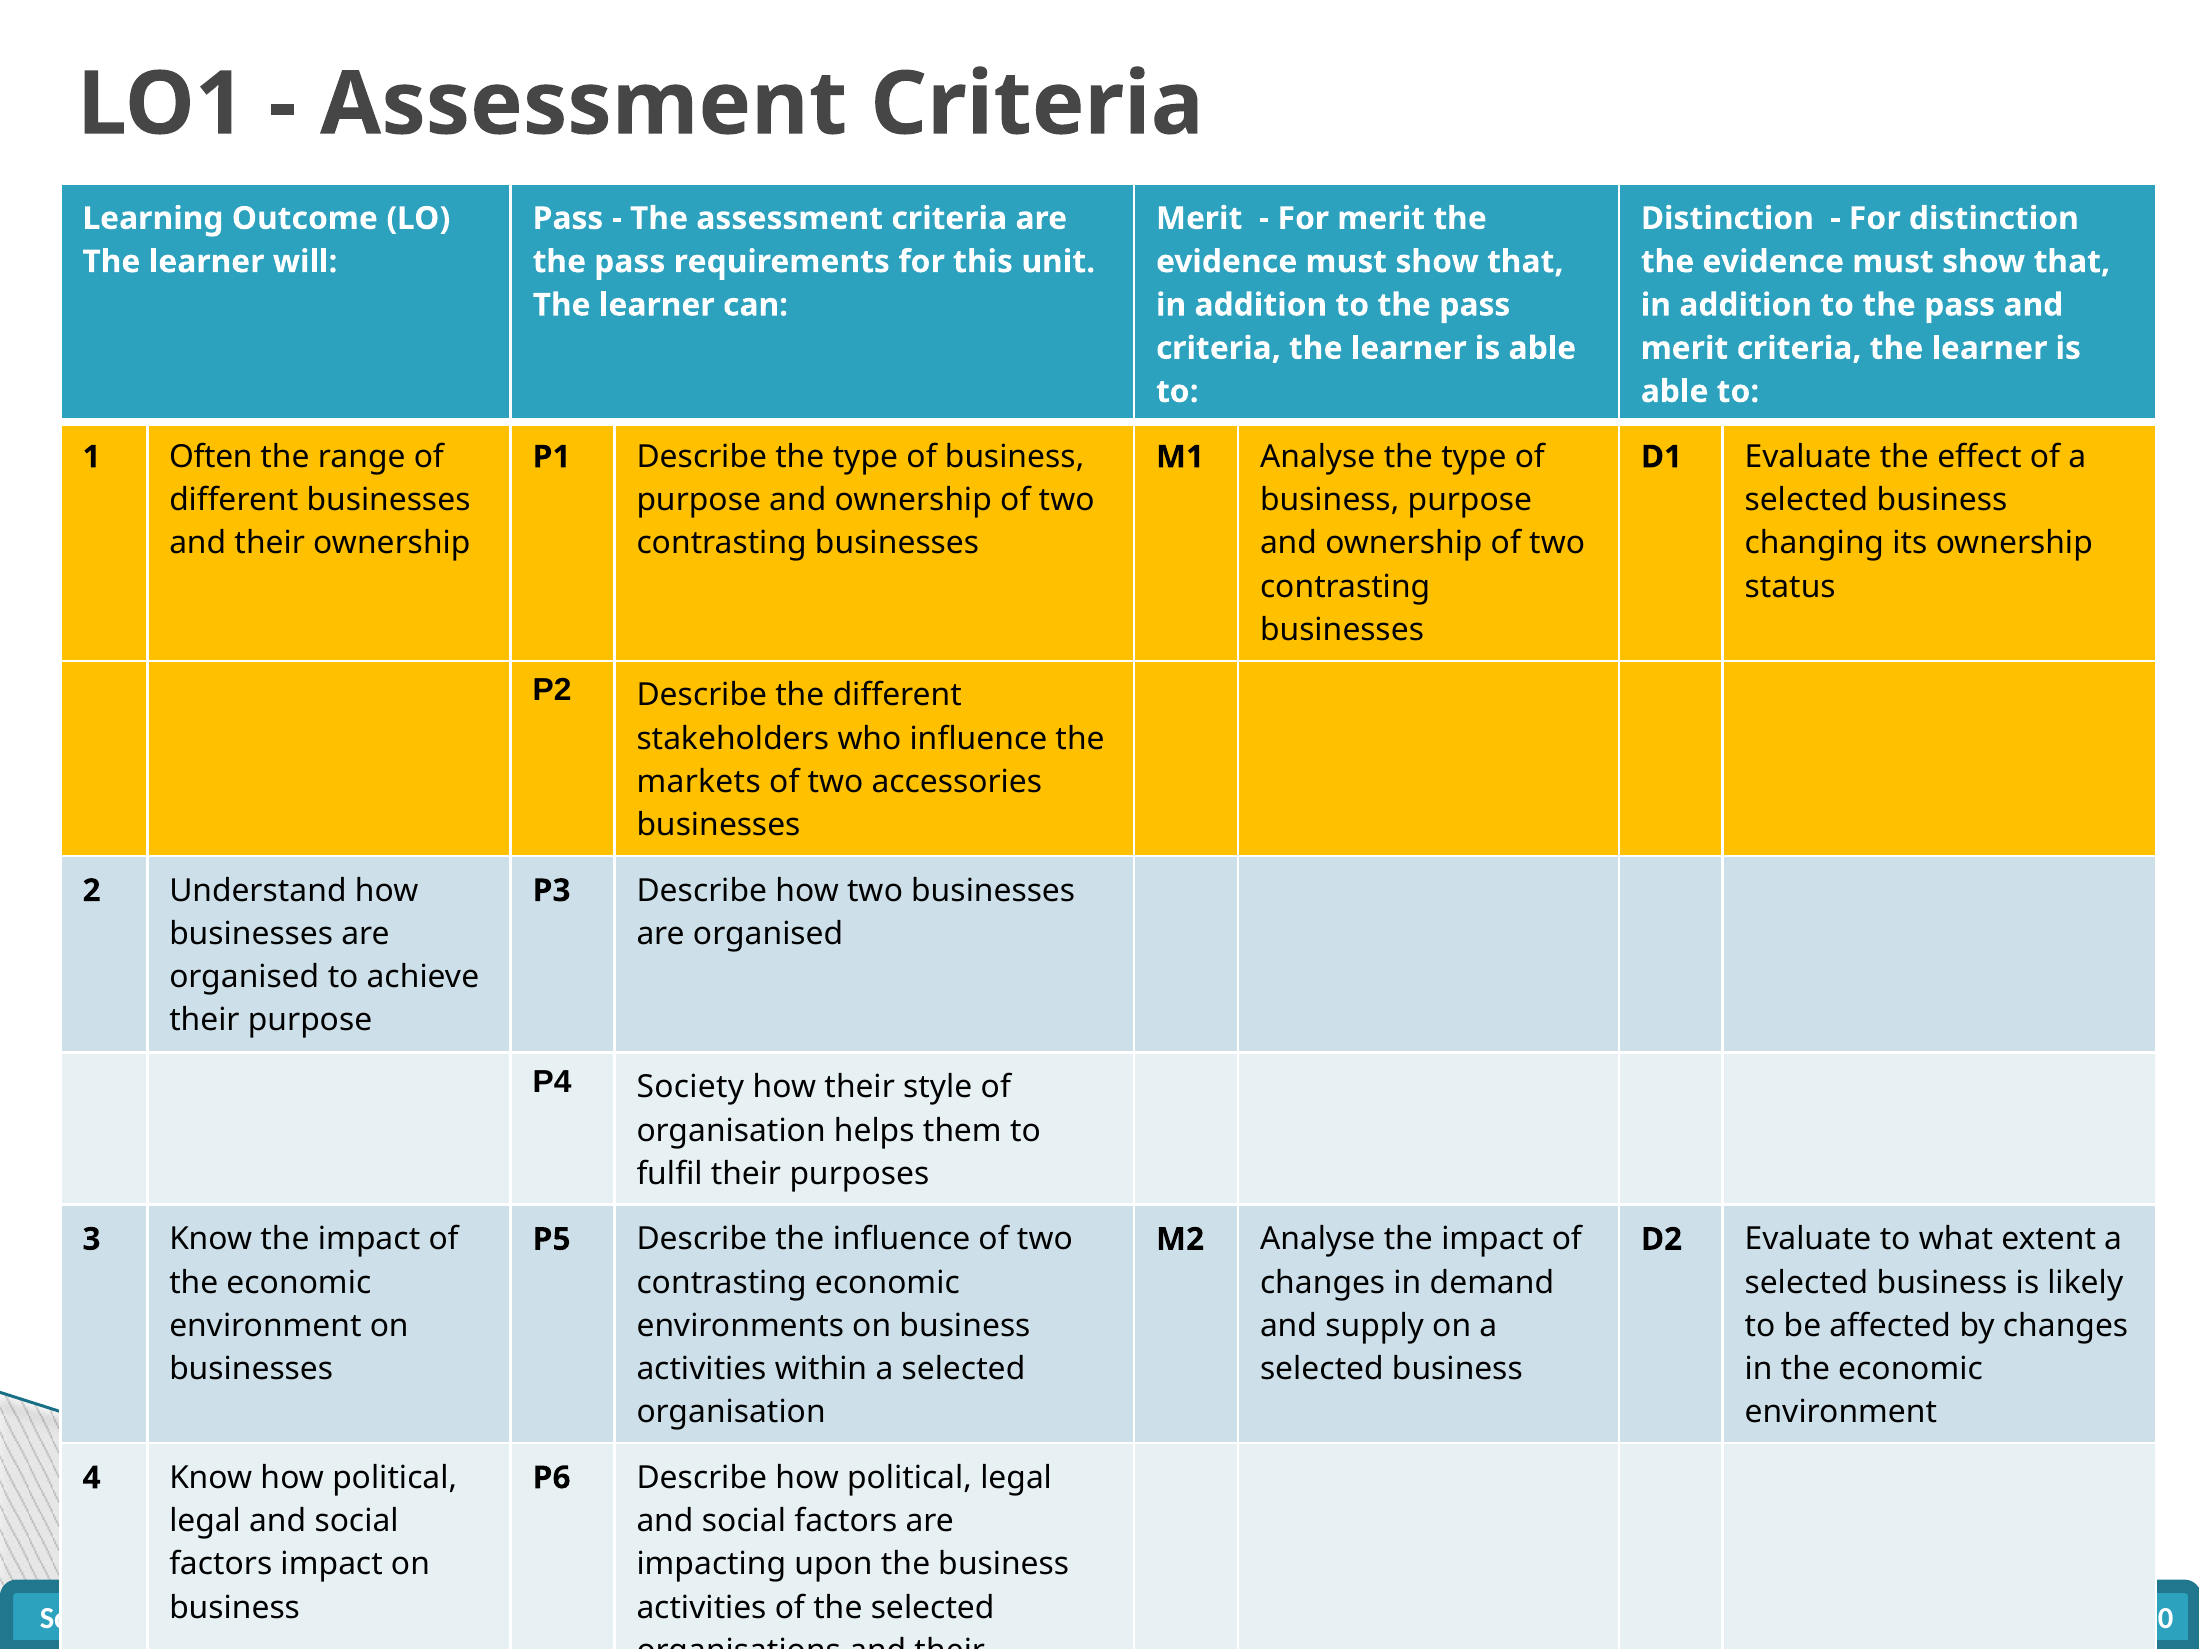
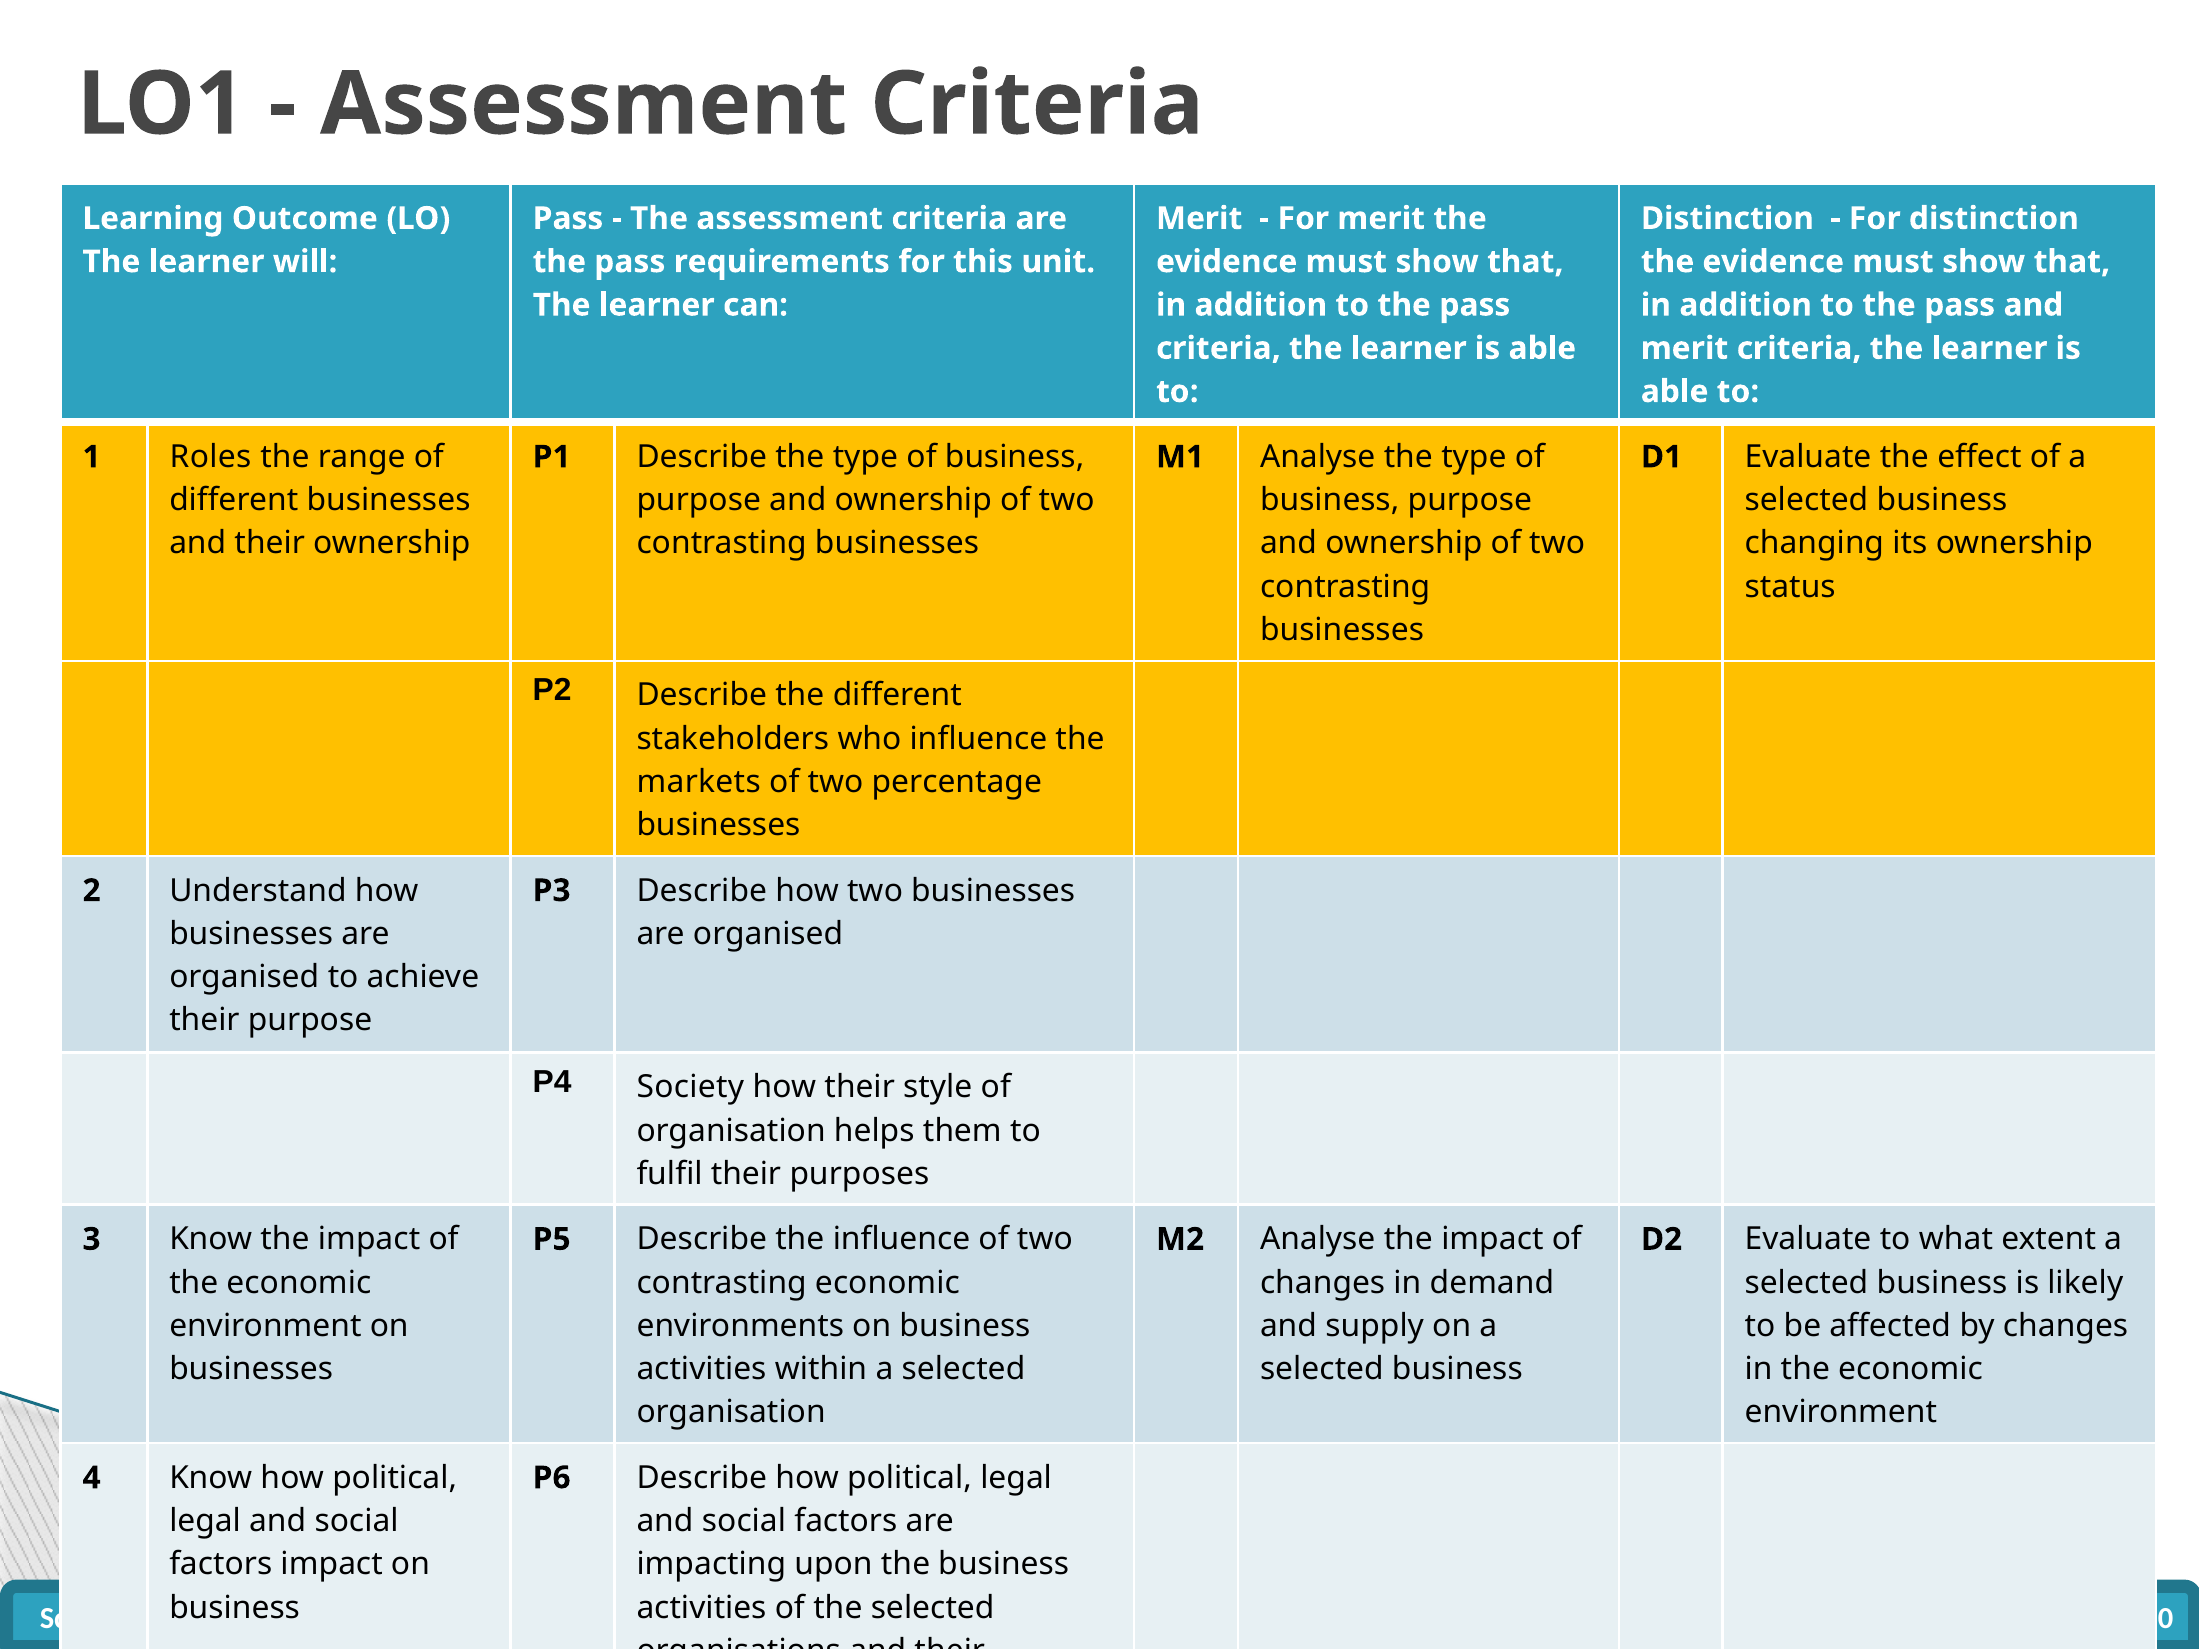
Often: Often -> Roles
accessories: accessories -> percentage
